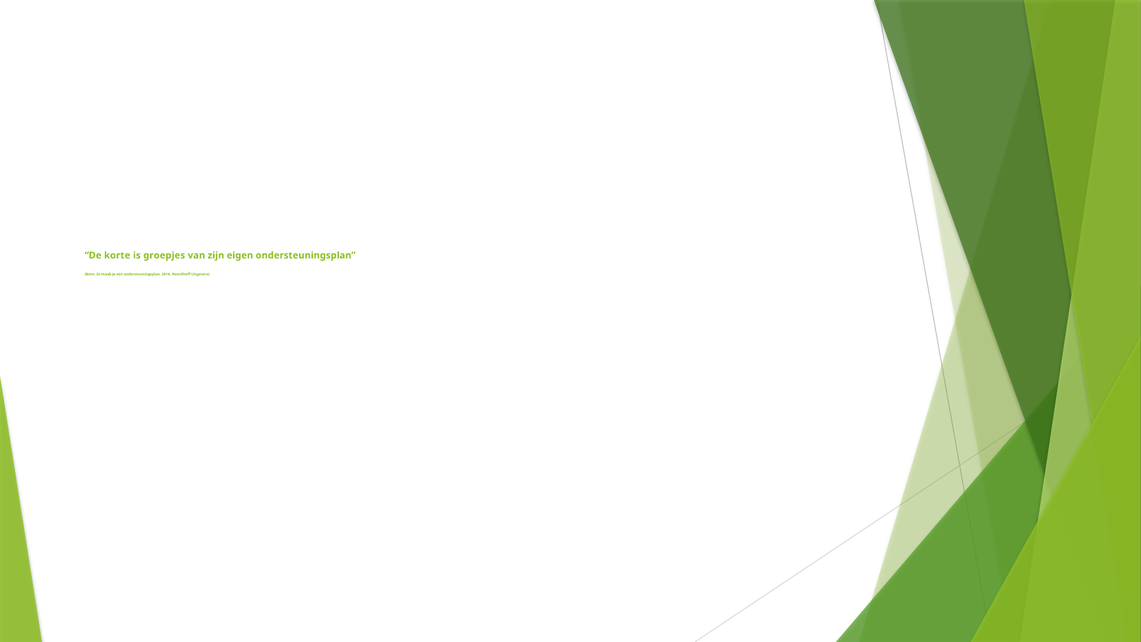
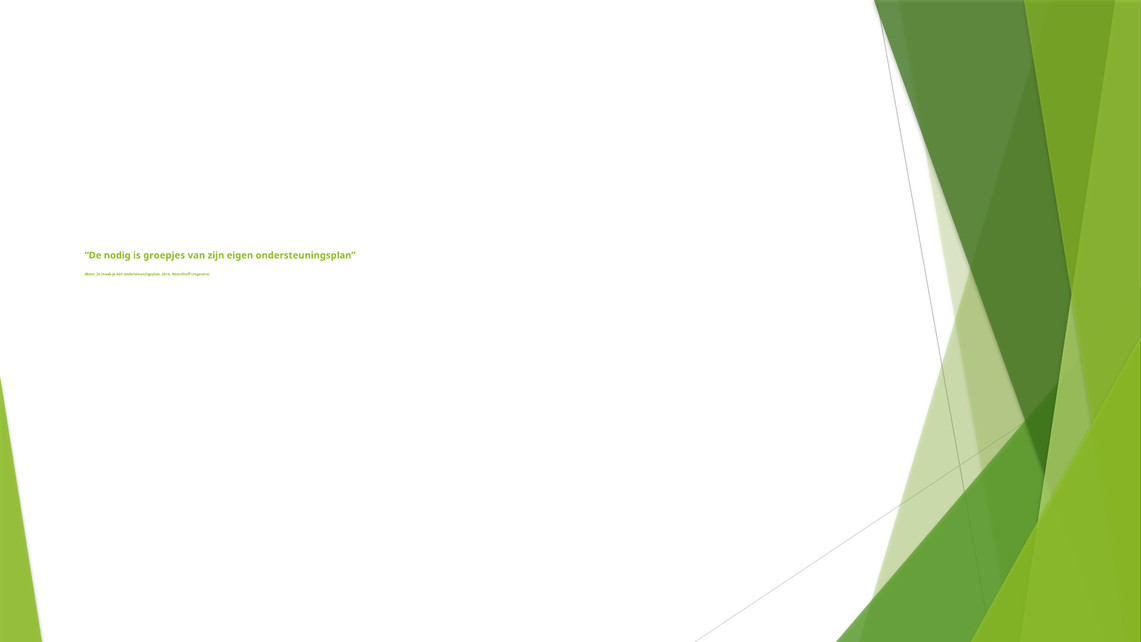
korte: korte -> nodig
